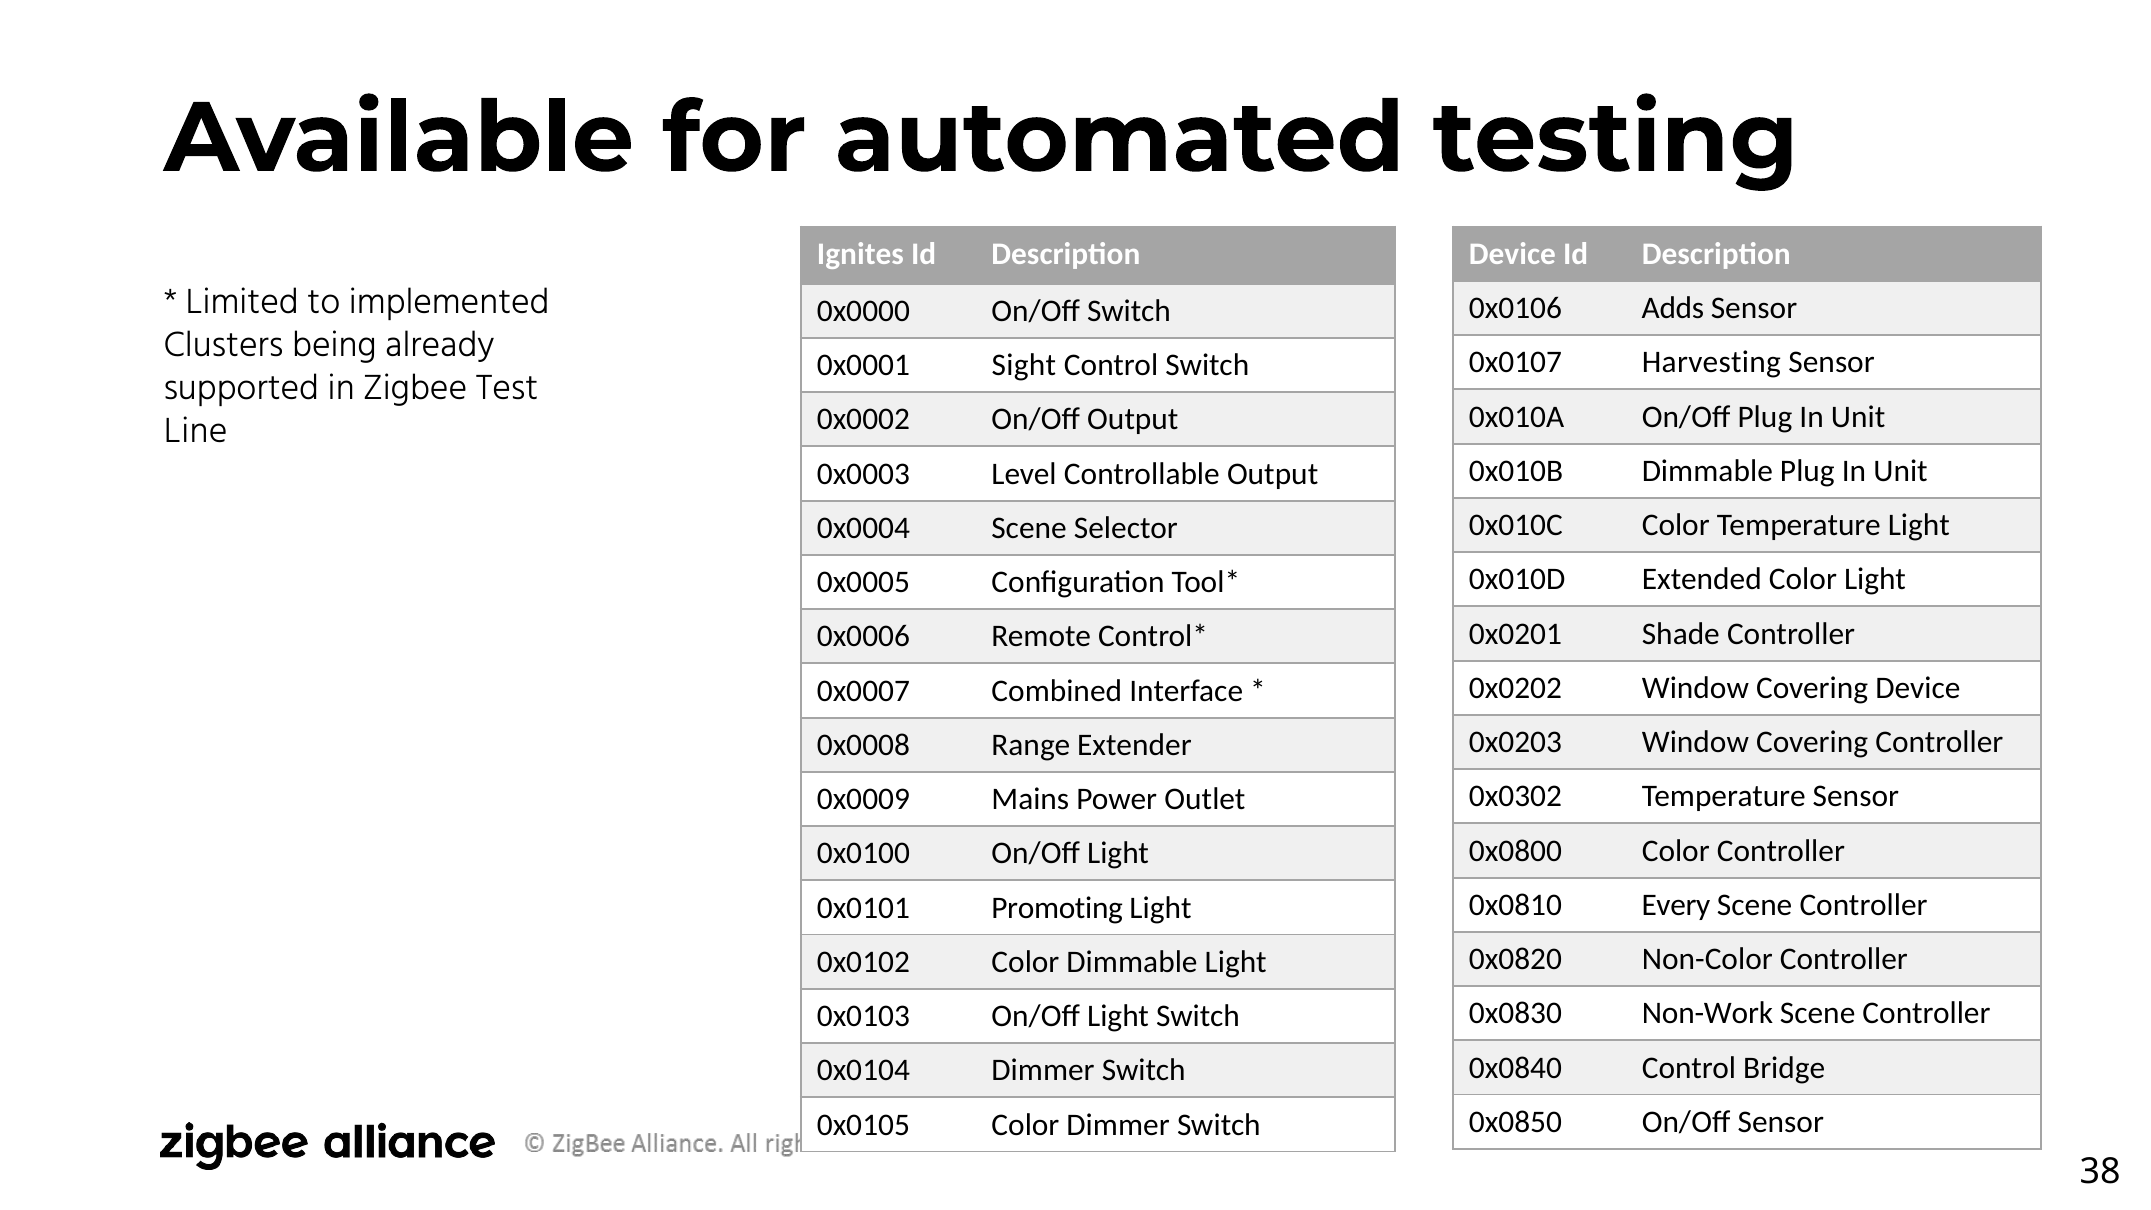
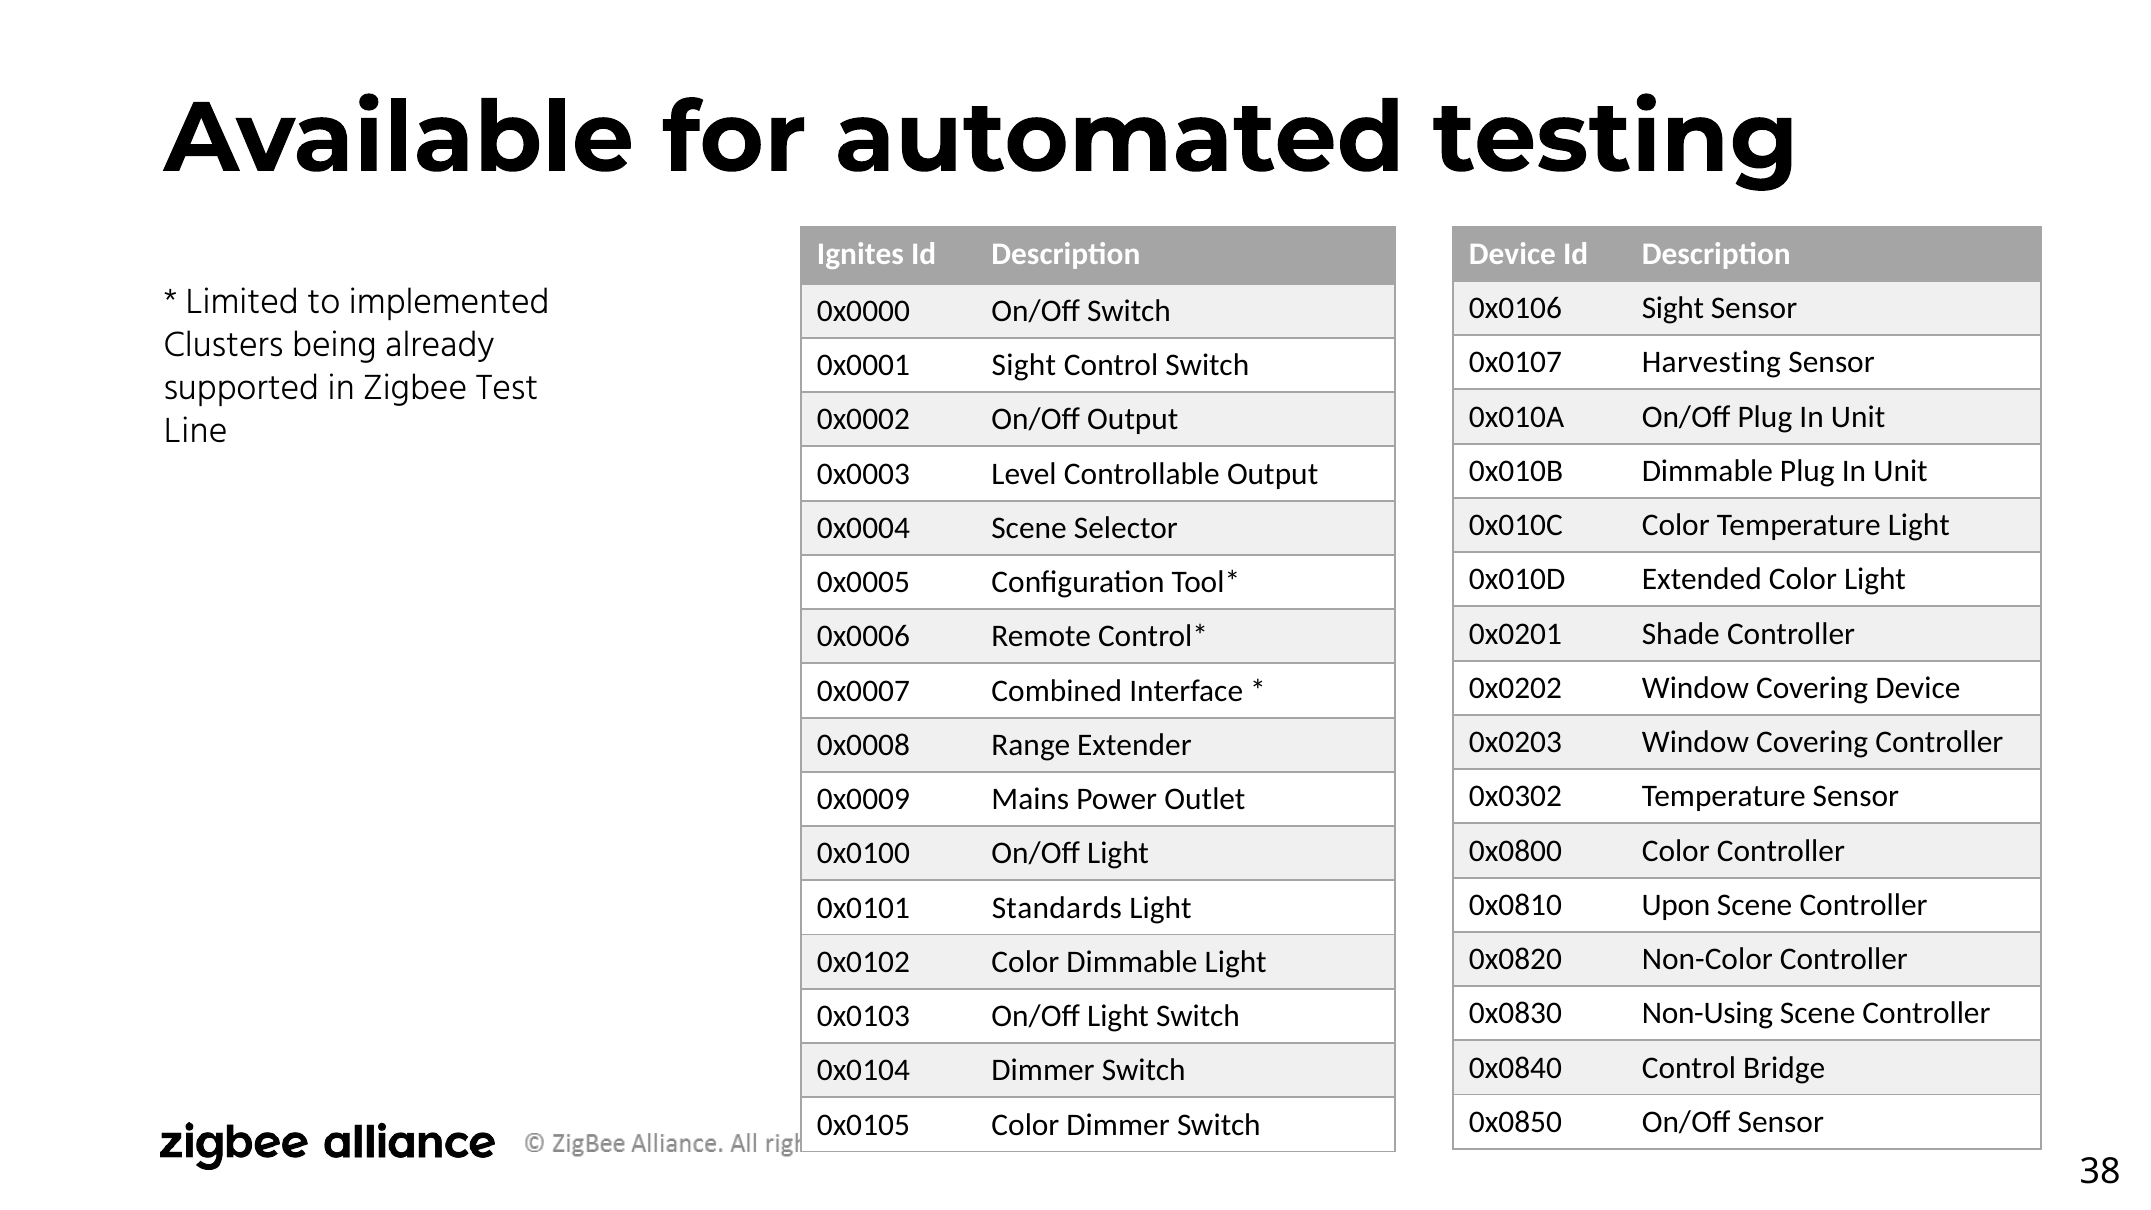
0x0106 Adds: Adds -> Sight
Every: Every -> Upon
Promoting: Promoting -> Standards
Non-Work: Non-Work -> Non-Using
